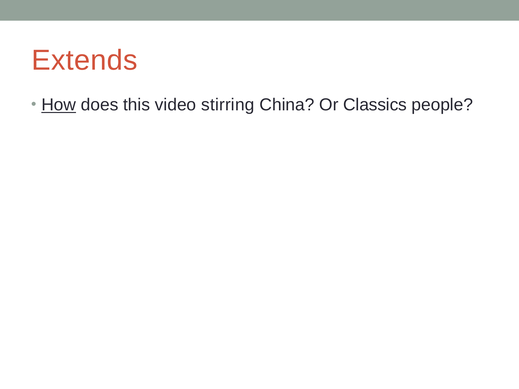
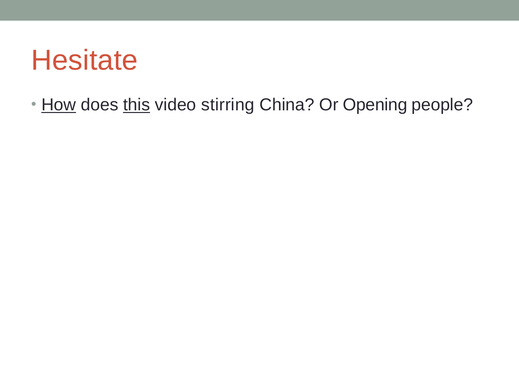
Extends: Extends -> Hesitate
this underline: none -> present
Classics: Classics -> Opening
